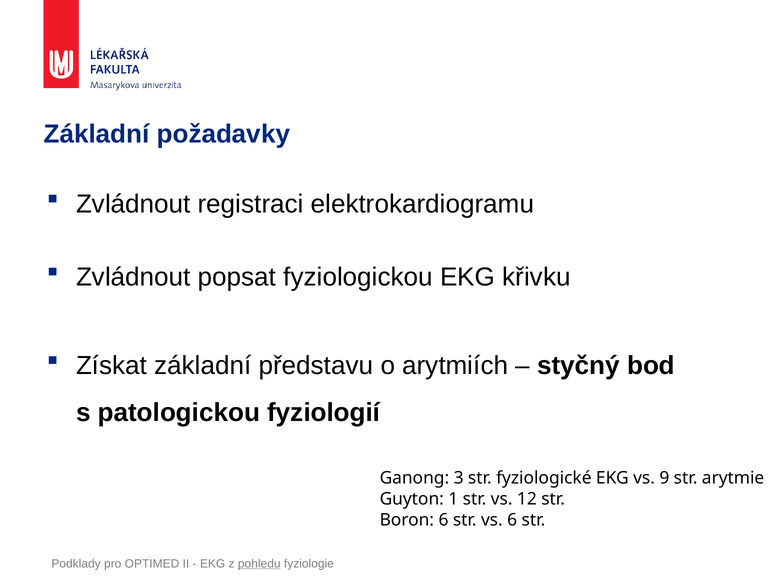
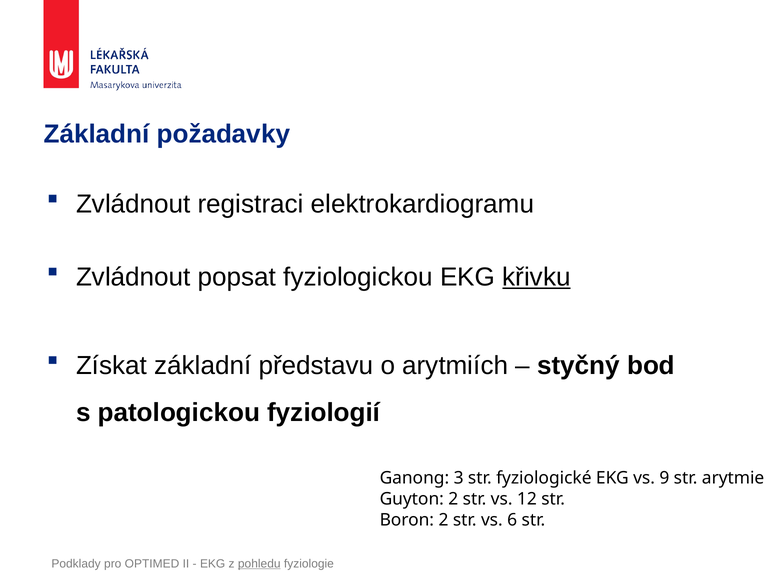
křivku underline: none -> present
Guyton 1: 1 -> 2
Boron 6: 6 -> 2
